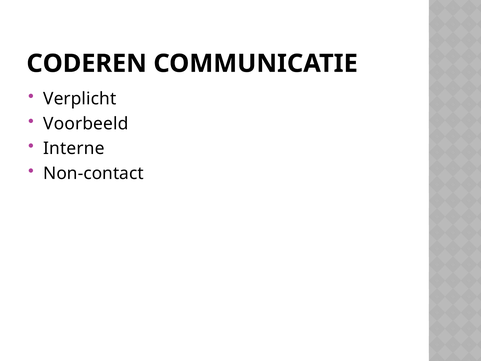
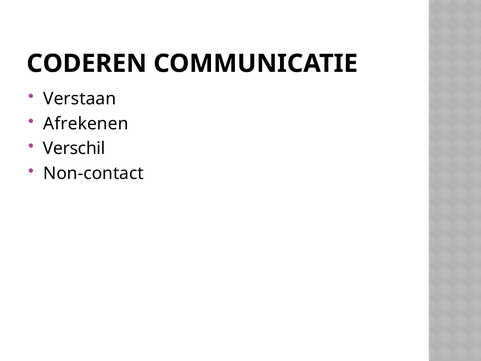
Verplicht: Verplicht -> Verstaan
Voorbeeld: Voorbeeld -> Afrekenen
Interne: Interne -> Verschil
